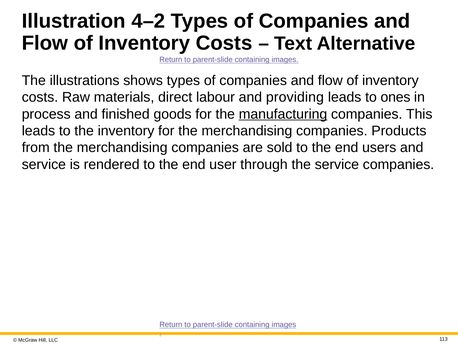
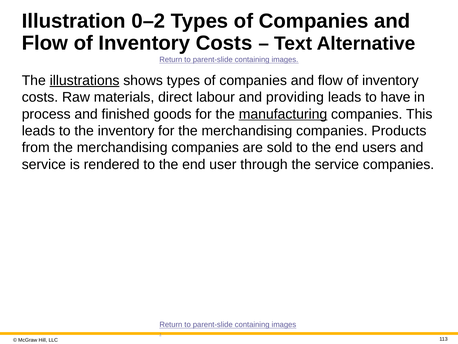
4–2: 4–2 -> 0–2
illustrations underline: none -> present
ones: ones -> have
